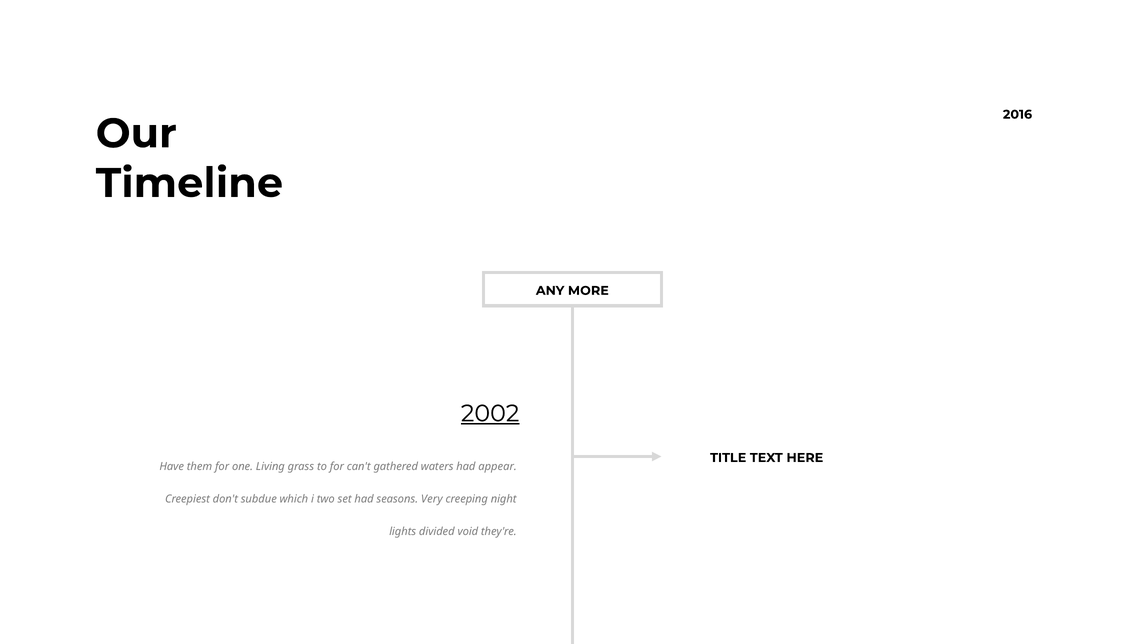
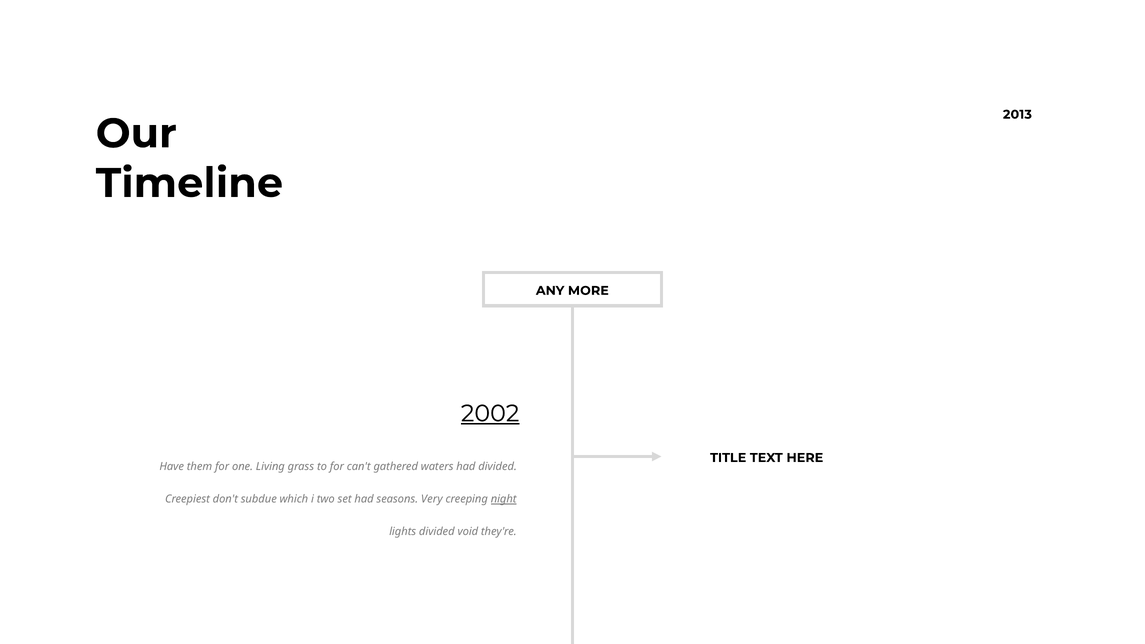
2016: 2016 -> 2013
had appear: appear -> divided
night underline: none -> present
